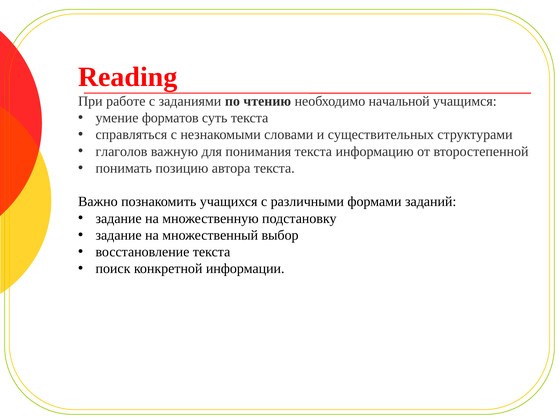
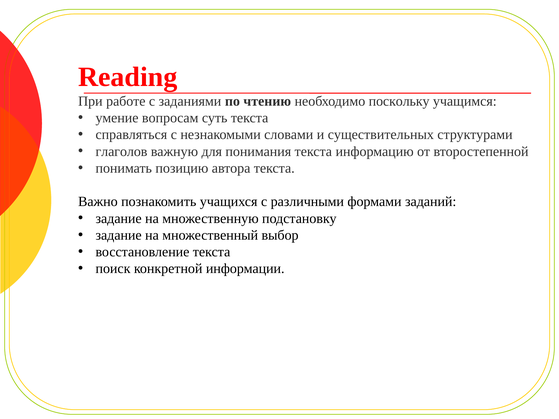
начальной: начальной -> поскольку
форматов: форматов -> вопросам
